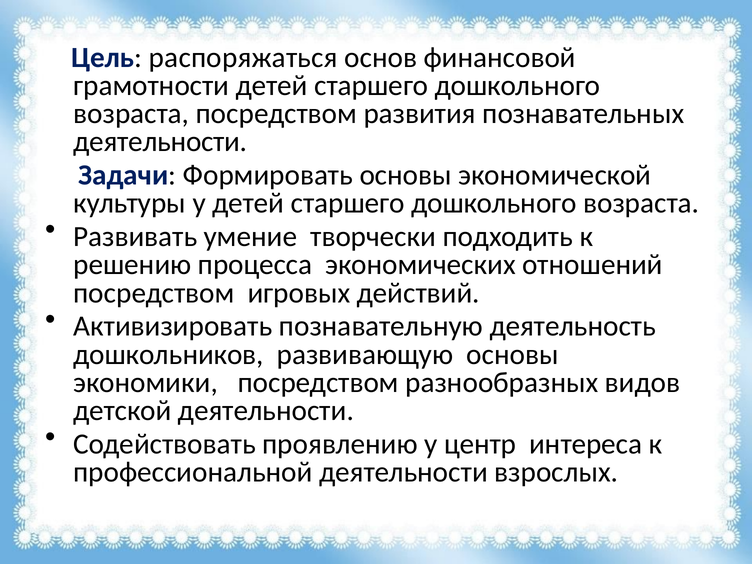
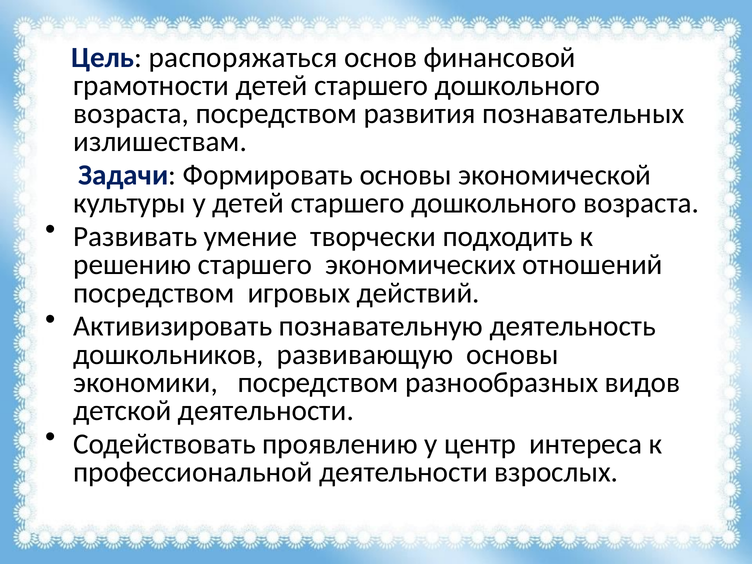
деятельности at (160, 142): деятельности -> излишествам
решению процесса: процесса -> старшего
